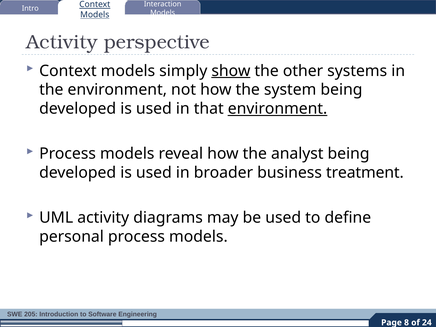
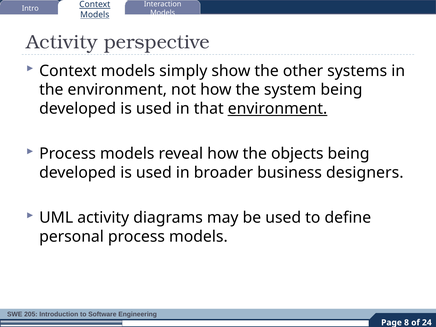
show underline: present -> none
analyst: analyst -> objects
treatment: treatment -> designers
